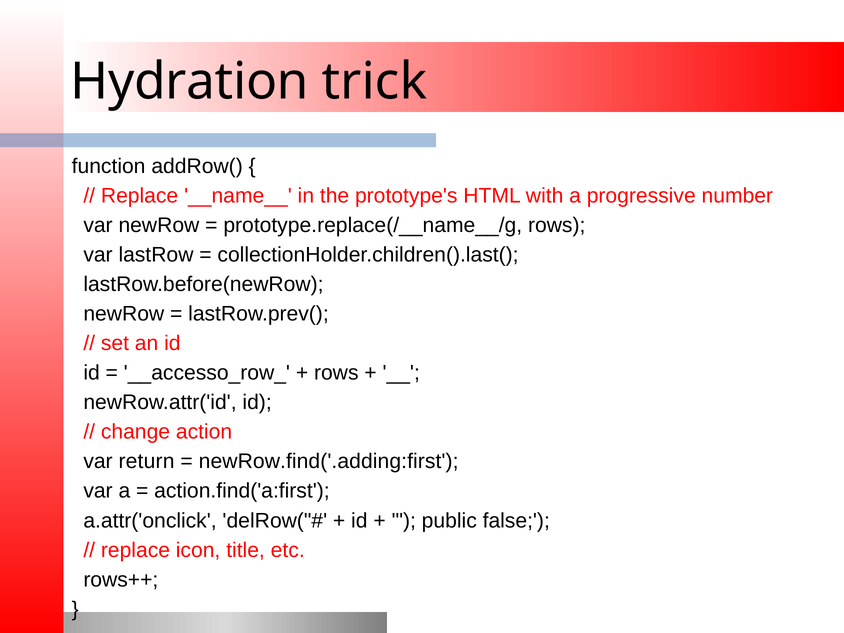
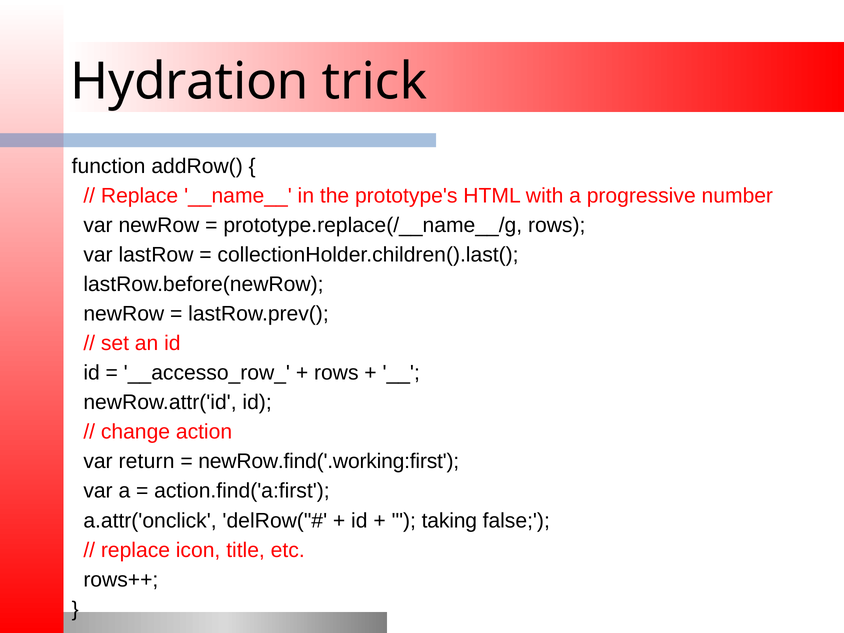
newRow.find('.adding:first: newRow.find('.adding:first -> newRow.find('.working:first
public: public -> taking
